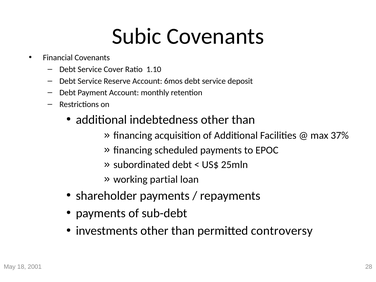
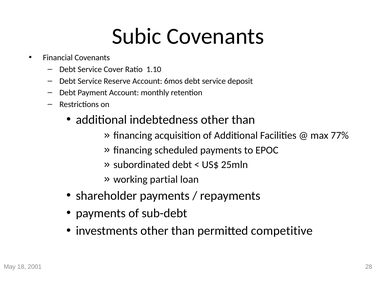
37%: 37% -> 77%
controversy: controversy -> competitive
